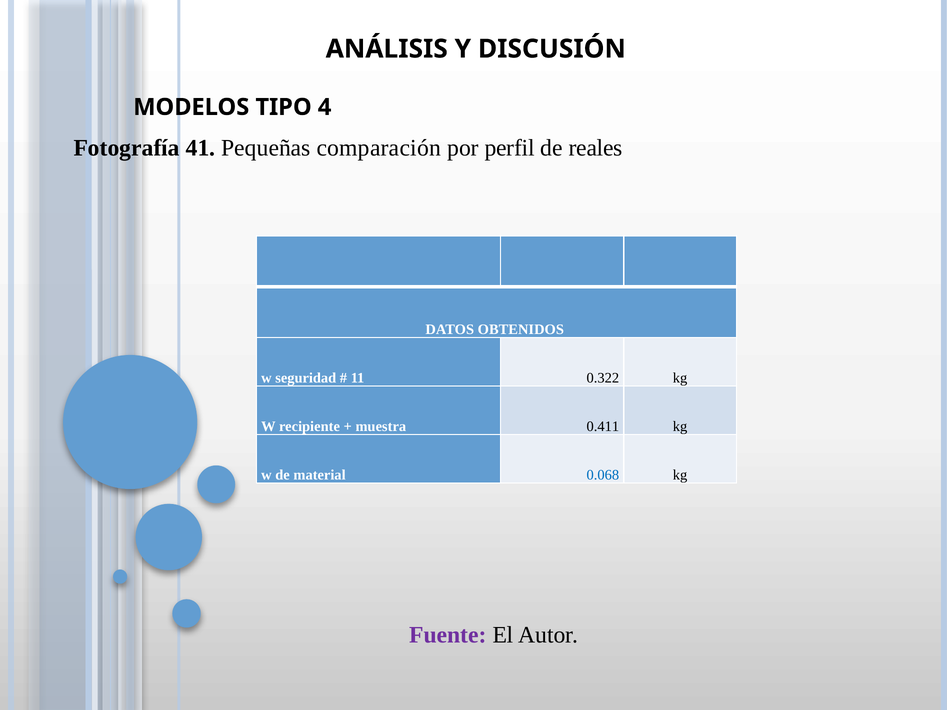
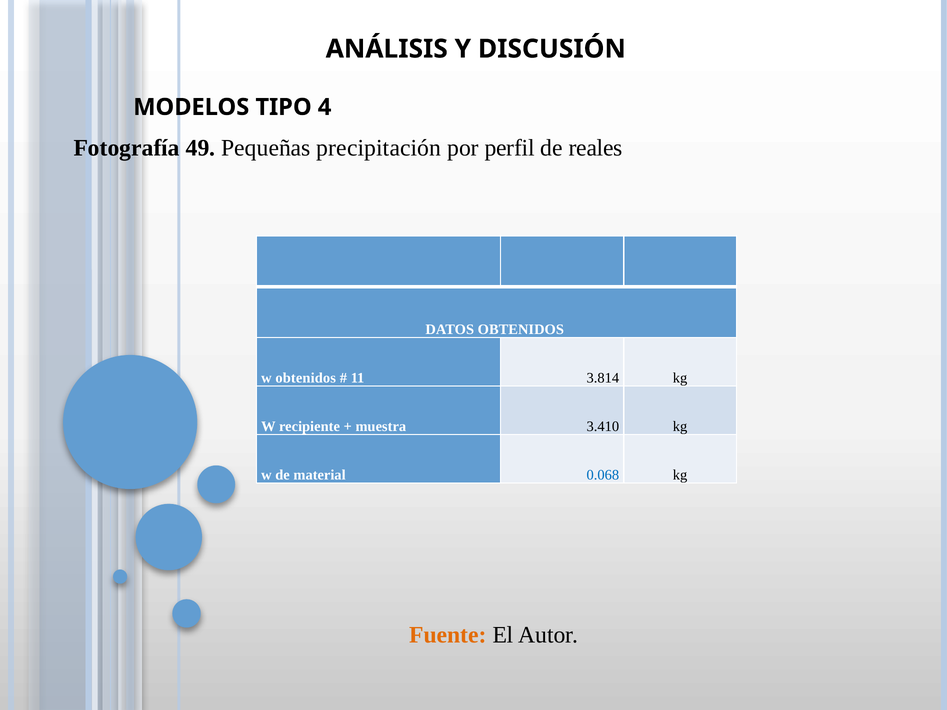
41: 41 -> 49
comparación: comparación -> precipitación
w seguridad: seguridad -> obtenidos
0.322: 0.322 -> 3.814
0.411: 0.411 -> 3.410
Fuente colour: purple -> orange
